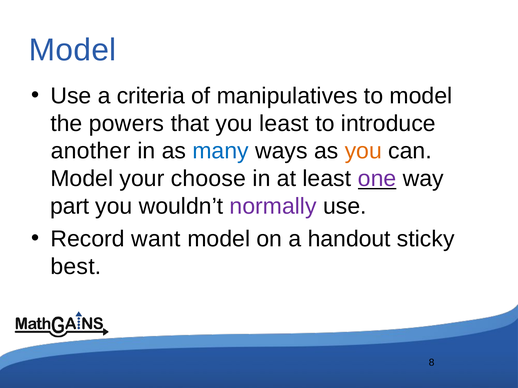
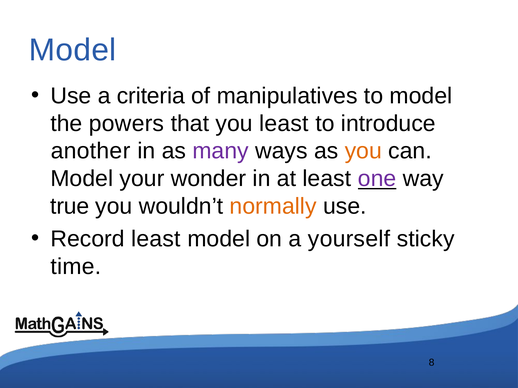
many colour: blue -> purple
choose: choose -> wonder
part: part -> true
normally colour: purple -> orange
Record want: want -> least
handout: handout -> yourself
best: best -> time
